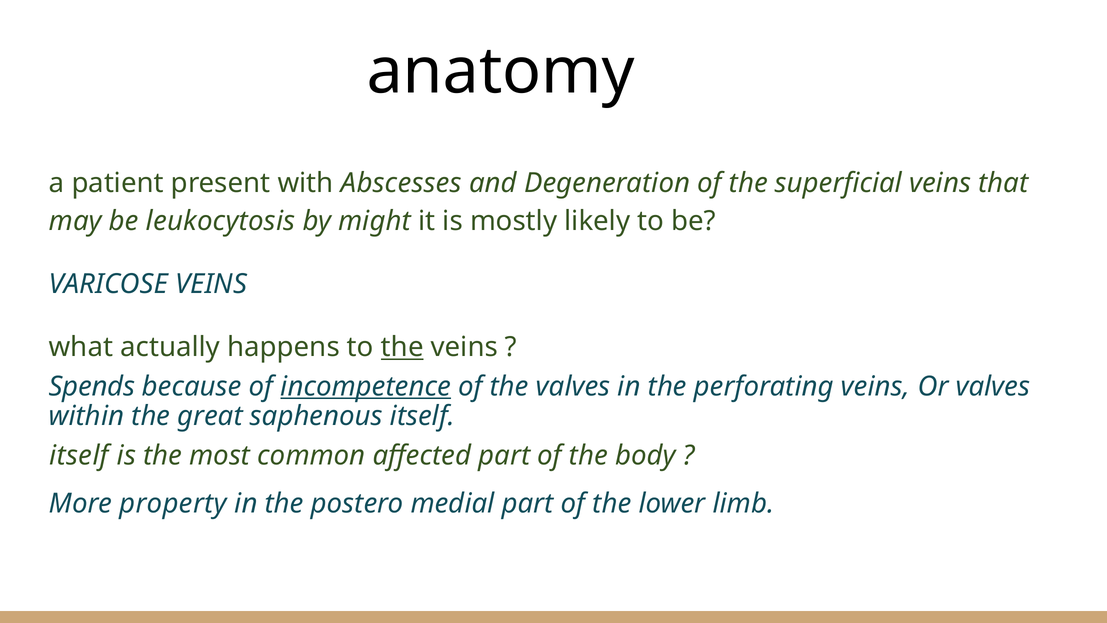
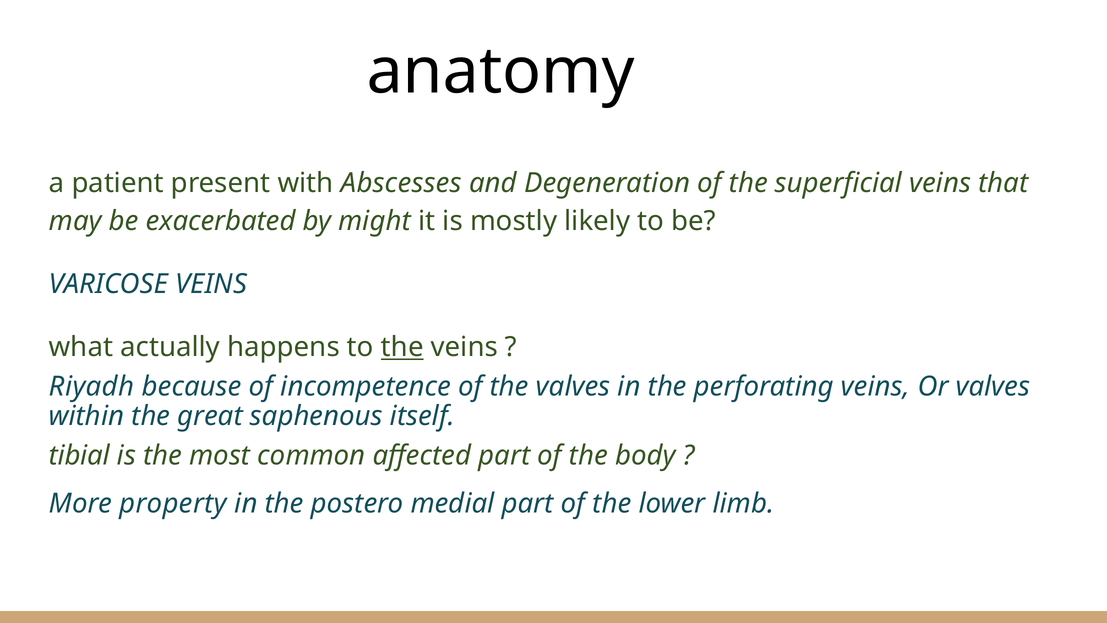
leukocytosis: leukocytosis -> exacerbated
Spends: Spends -> Riyadh
incompetence underline: present -> none
itself at (79, 455): itself -> tibial
